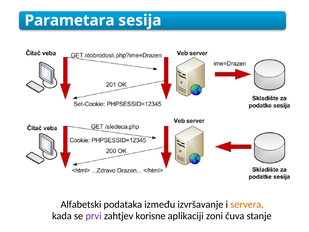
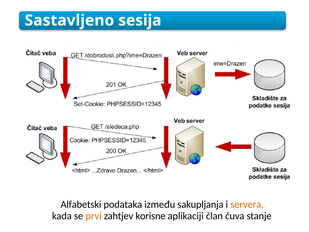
Parametara: Parametara -> Sastavljeno
izvršavanje: izvršavanje -> sakupljanja
prvi colour: purple -> orange
zoni: zoni -> član
